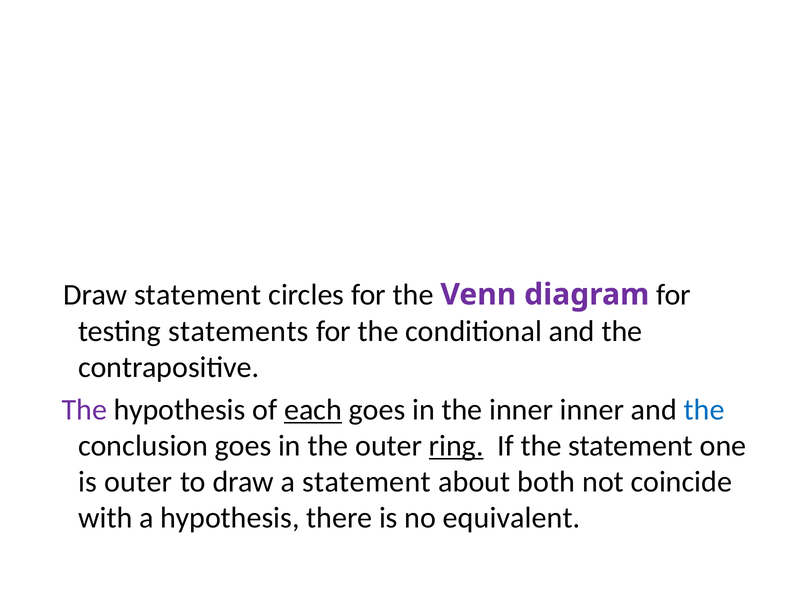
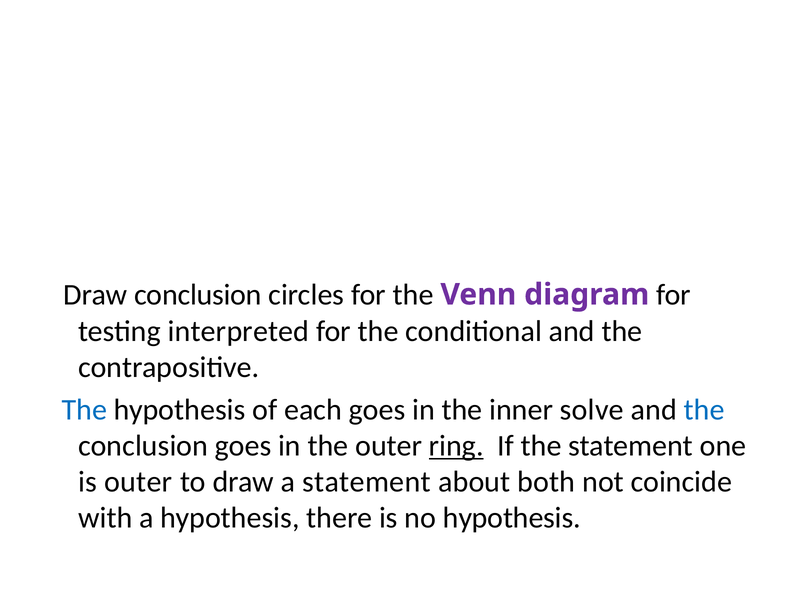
Draw statement: statement -> conclusion
statements: statements -> interpreted
The at (84, 410) colour: purple -> blue
each underline: present -> none
inner inner: inner -> solve
no equivalent: equivalent -> hypothesis
